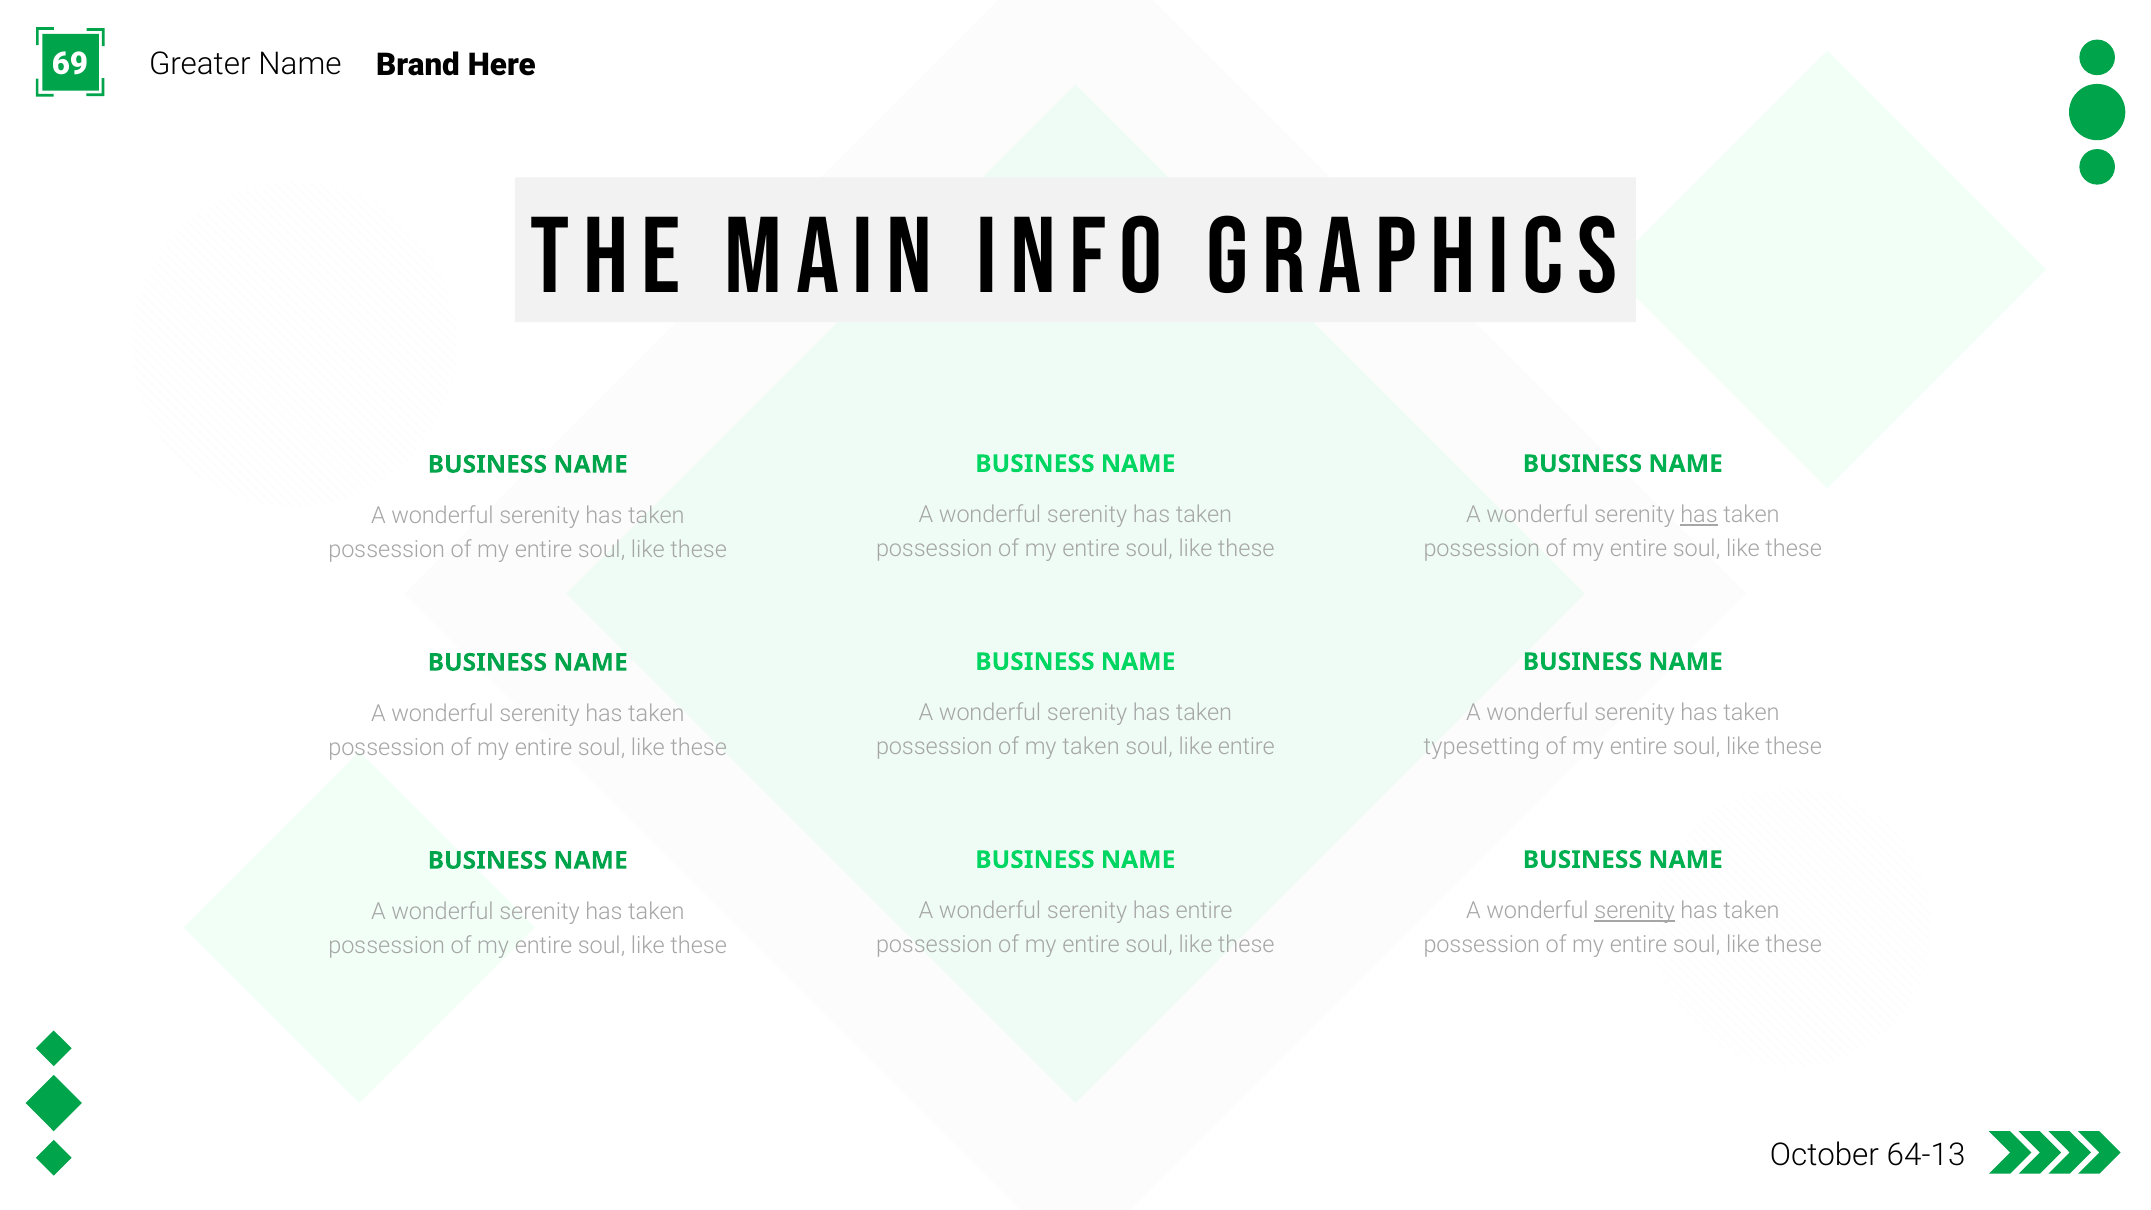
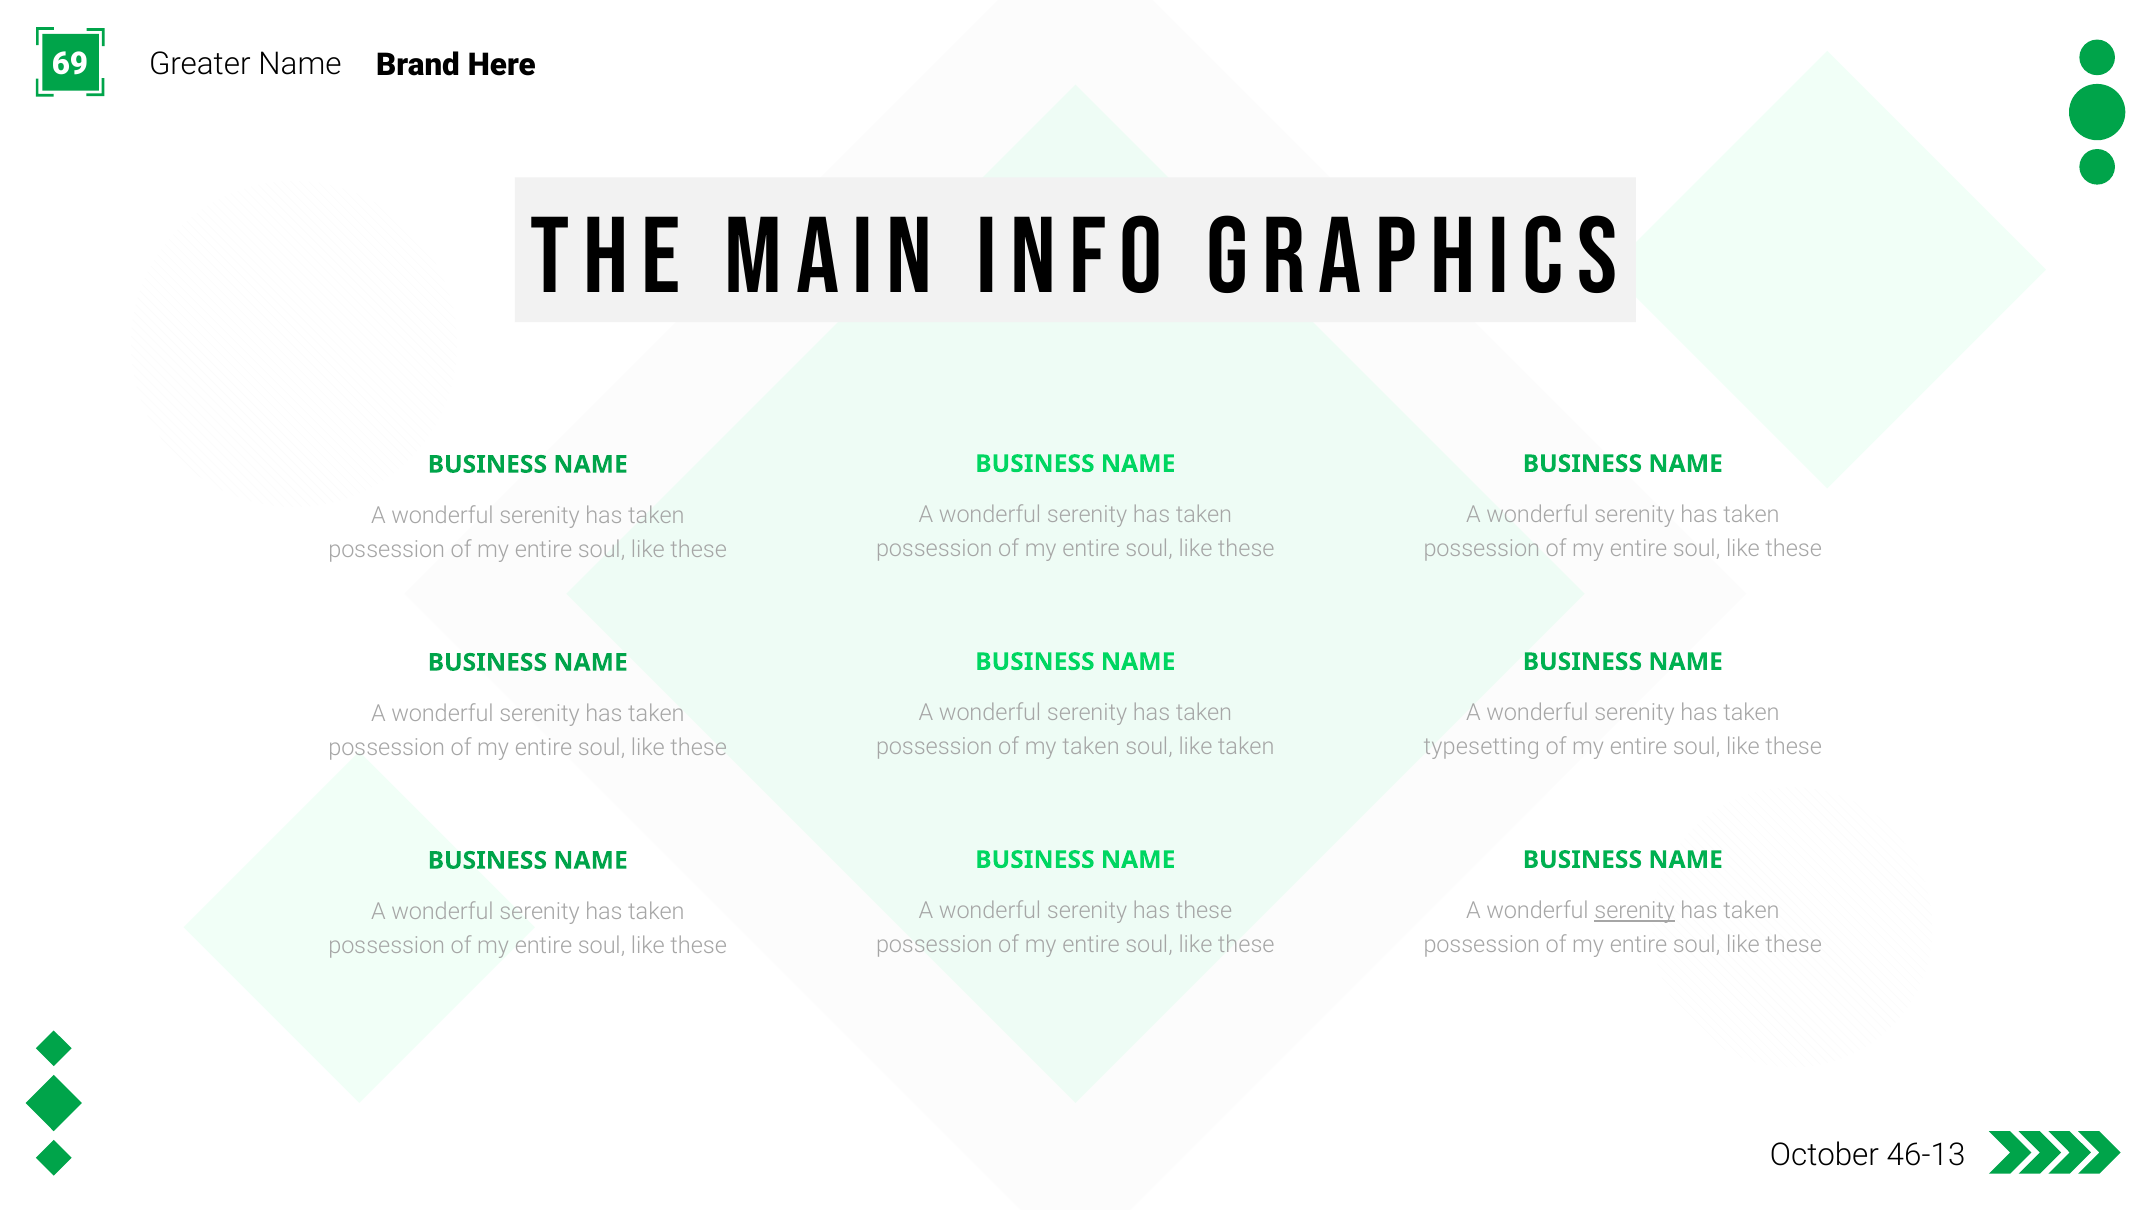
has at (1699, 515) underline: present -> none
like entire: entire -> taken
has entire: entire -> these
64-13: 64-13 -> 46-13
